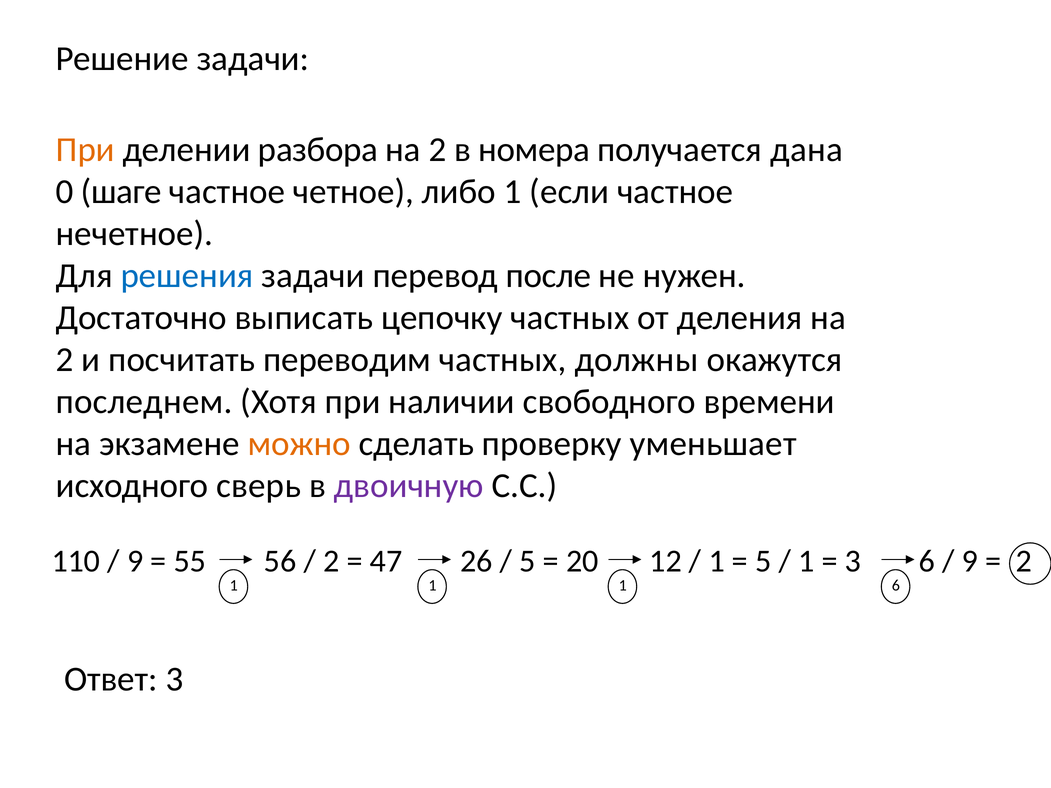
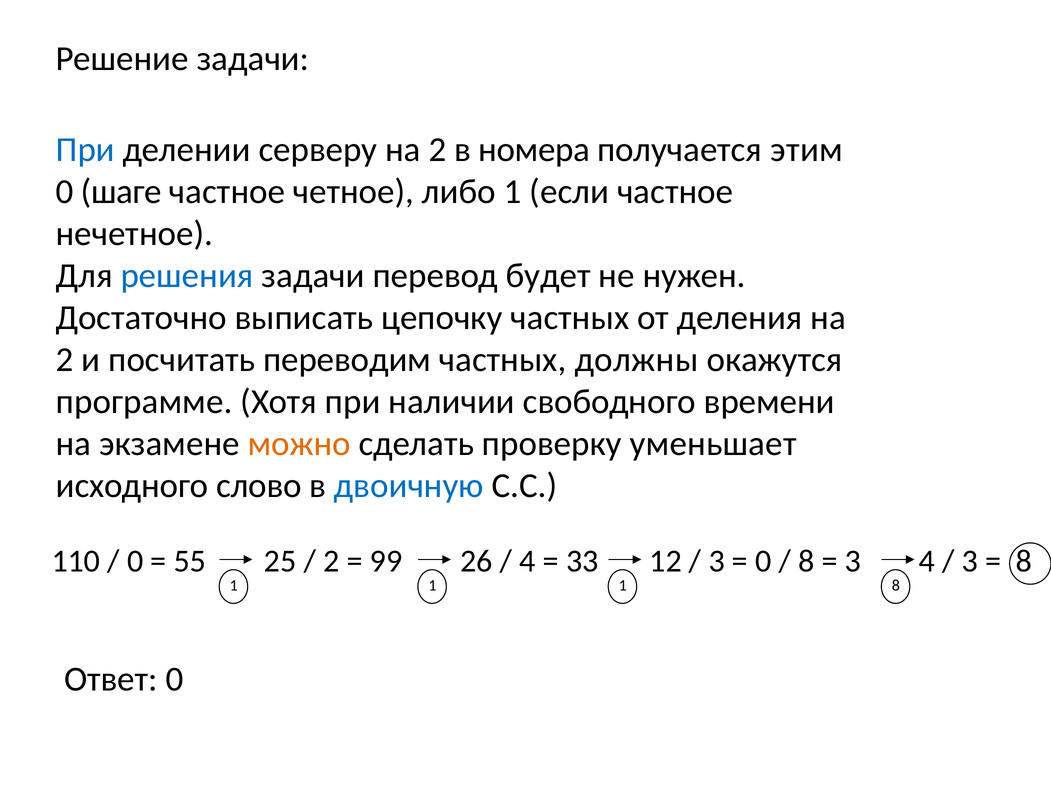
При at (85, 150) colour: orange -> blue
разбора: разбора -> серверу
дана: дана -> этим
после: после -> будет
последнем: последнем -> программе
сверь: сверь -> слово
двоичную colour: purple -> blue
9 at (135, 561): 9 -> 0
56: 56 -> 25
47: 47 -> 99
5 at (528, 561): 5 -> 4
20: 20 -> 33
1 at (717, 561): 1 -> 3
5 at (763, 561): 5 -> 0
1 at (806, 561): 1 -> 8
3 6: 6 -> 4
9 at (970, 561): 9 -> 3
2 at (1024, 561): 2 -> 8
1 6: 6 -> 8
Ответ 3: 3 -> 0
